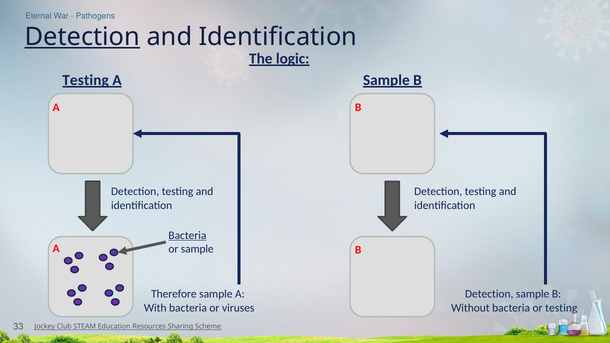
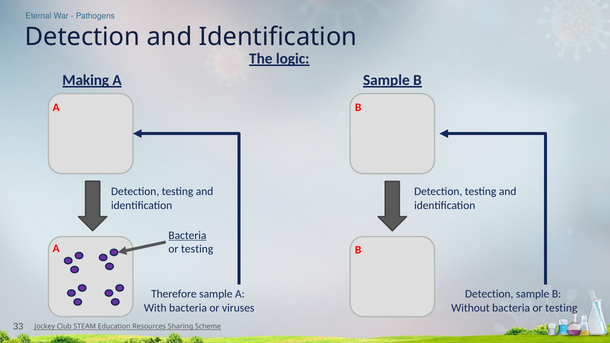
Detection at (82, 37) underline: present -> none
Testing at (86, 80): Testing -> Making
sample at (197, 249): sample -> testing
